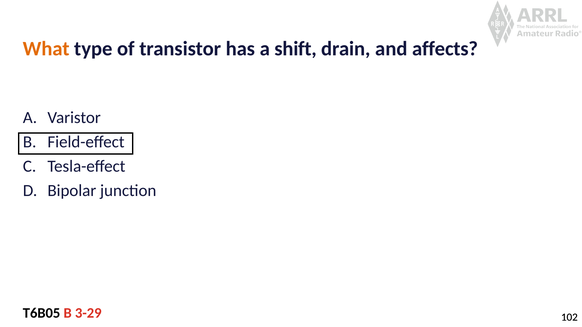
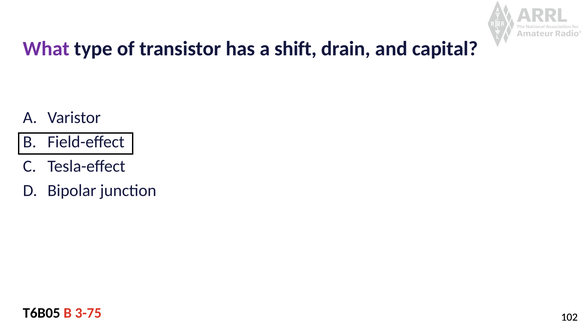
What colour: orange -> purple
affects: affects -> capital
3-29: 3-29 -> 3-75
